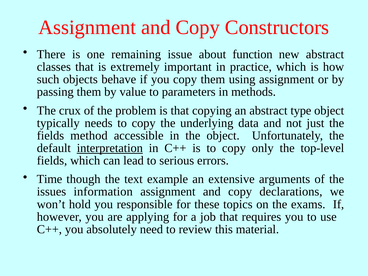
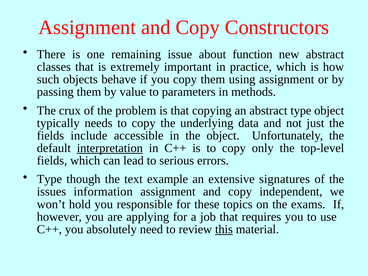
method: method -> include
Time at (49, 179): Time -> Type
arguments: arguments -> signatures
declarations: declarations -> independent
this underline: none -> present
